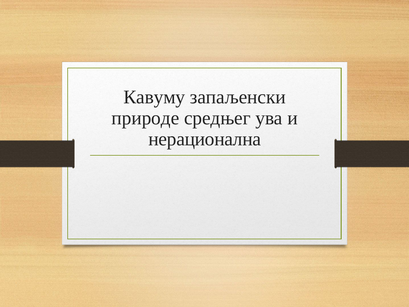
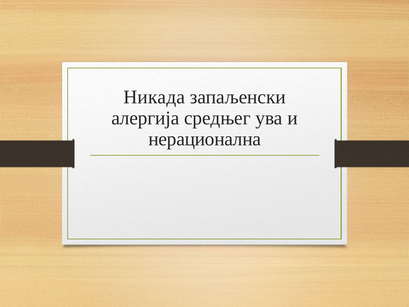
Кавуму: Кавуму -> Никада
природе: природе -> алергија
